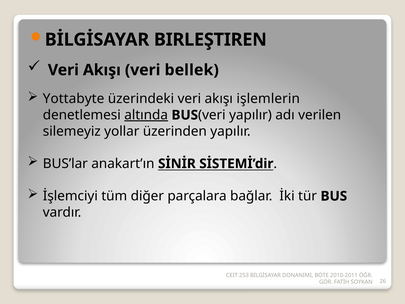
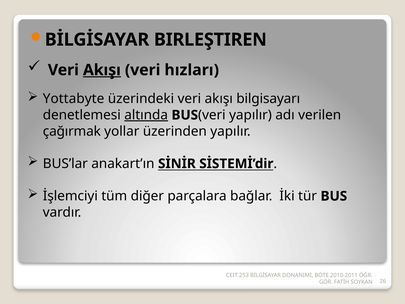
Akışı at (102, 70) underline: none -> present
bellek: bellek -> hızları
işlemlerin: işlemlerin -> bilgisayarı
silemeyiz: silemeyiz -> çağırmak
